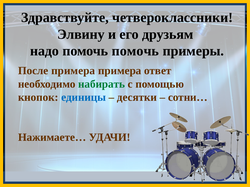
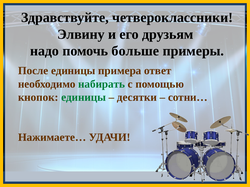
помочь помочь: помочь -> больше
После примера: примера -> единицы
единицы at (84, 98) colour: blue -> green
